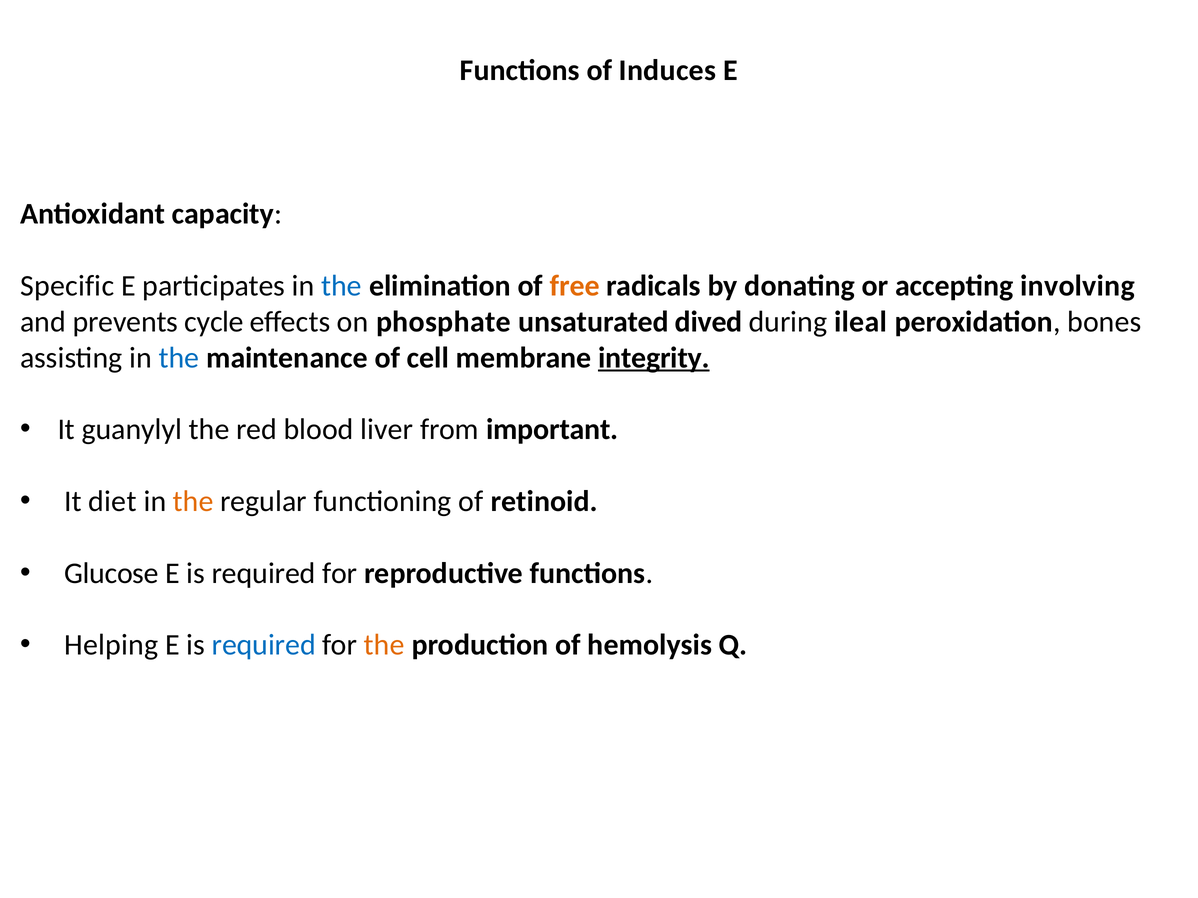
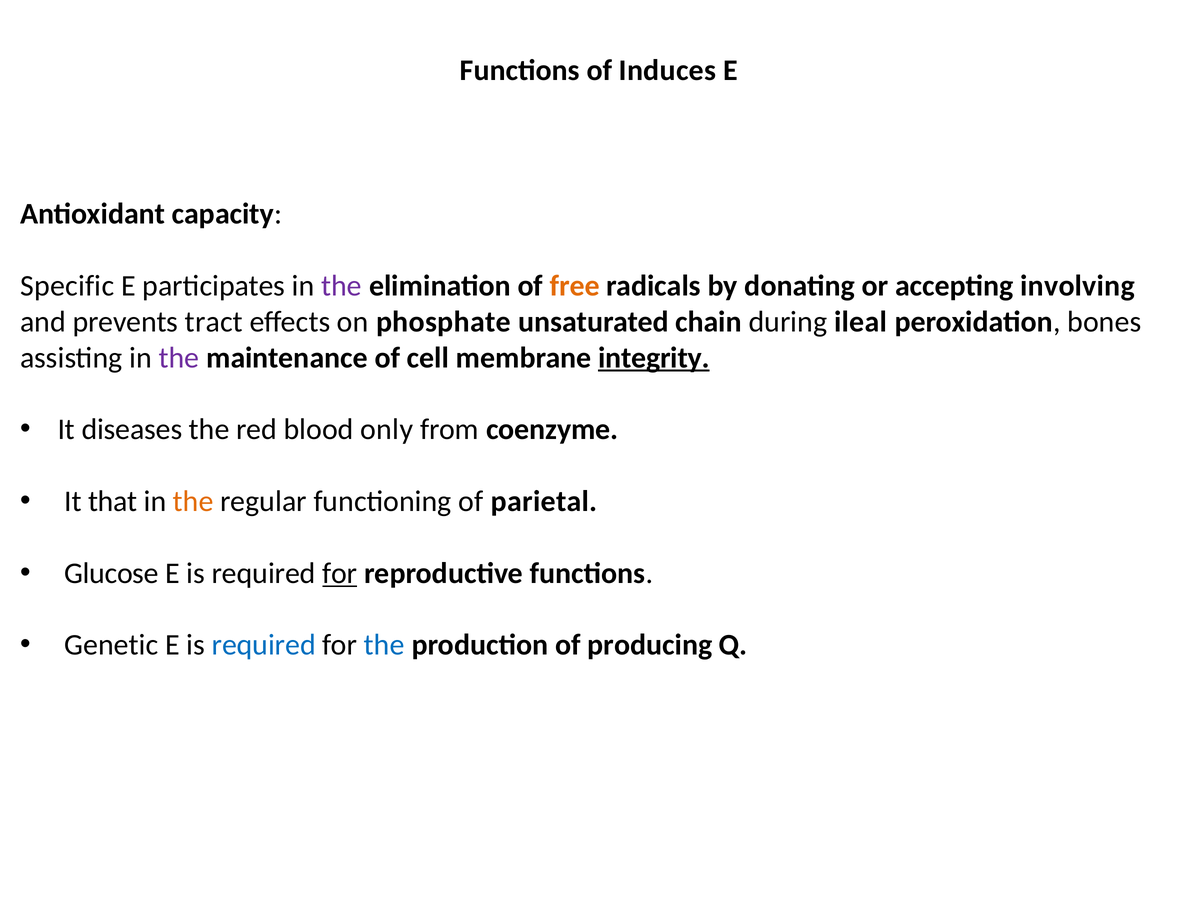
the at (341, 286) colour: blue -> purple
cycle: cycle -> tract
dived: dived -> chain
the at (179, 358) colour: blue -> purple
guanylyl: guanylyl -> diseases
liver: liver -> only
important: important -> coenzyme
diet: diet -> that
retinoid: retinoid -> parietal
for at (340, 574) underline: none -> present
Helping: Helping -> Genetic
the at (384, 645) colour: orange -> blue
hemolysis: hemolysis -> producing
